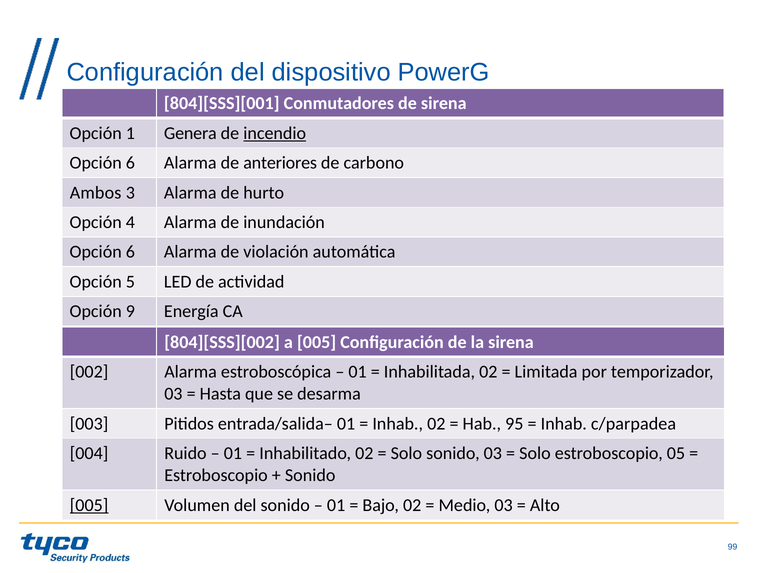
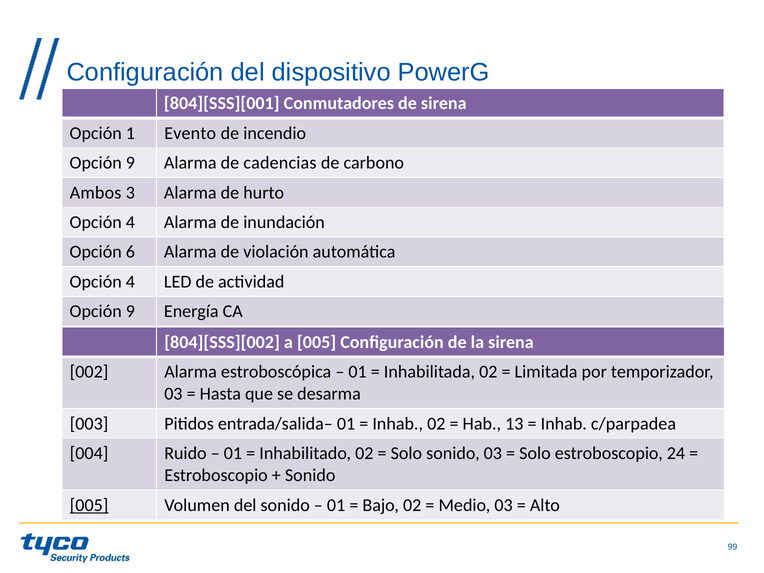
Genera: Genera -> Evento
incendio underline: present -> none
6 at (130, 163): 6 -> 9
anteriores: anteriores -> cadencias
5 at (130, 282): 5 -> 4
95: 95 -> 13
05: 05 -> 24
